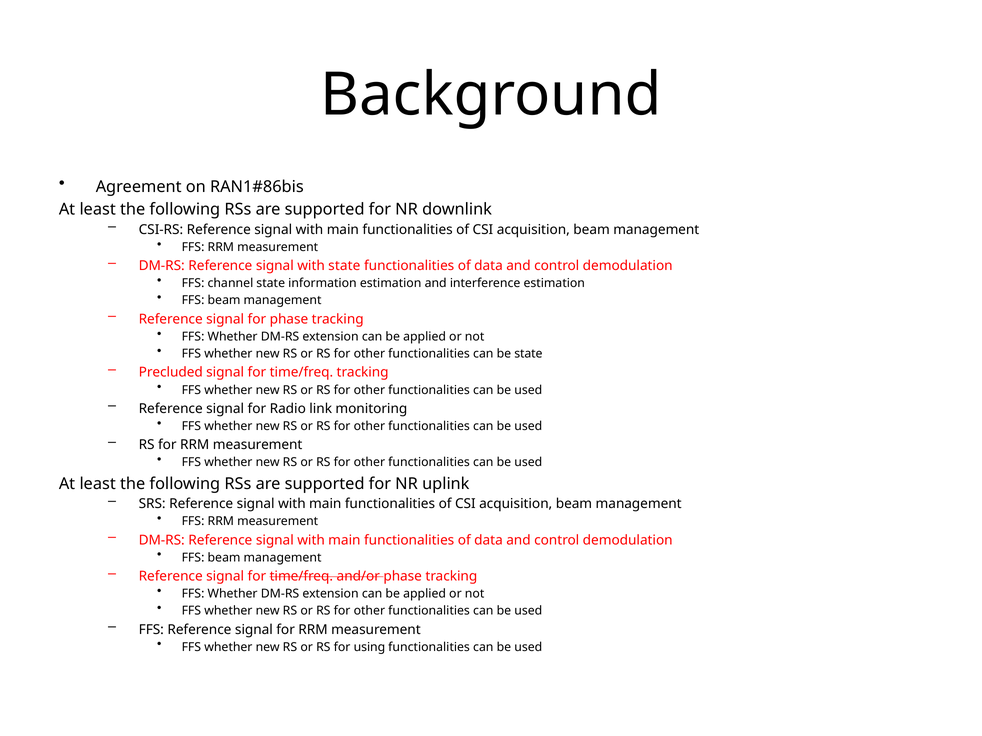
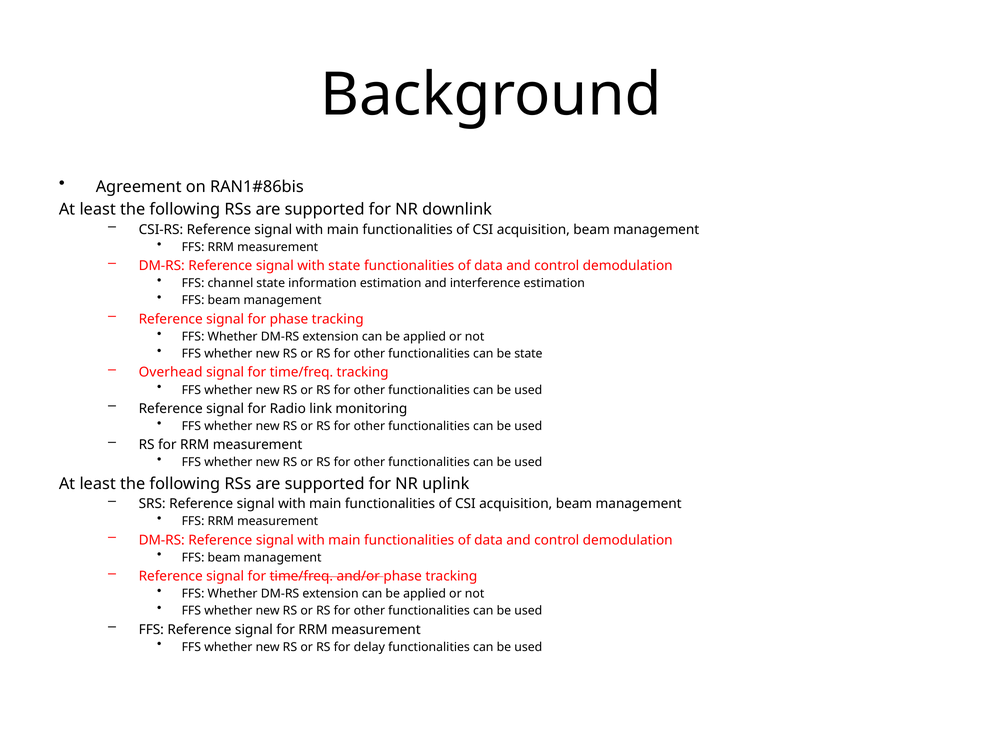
Precluded: Precluded -> Overhead
using: using -> delay
